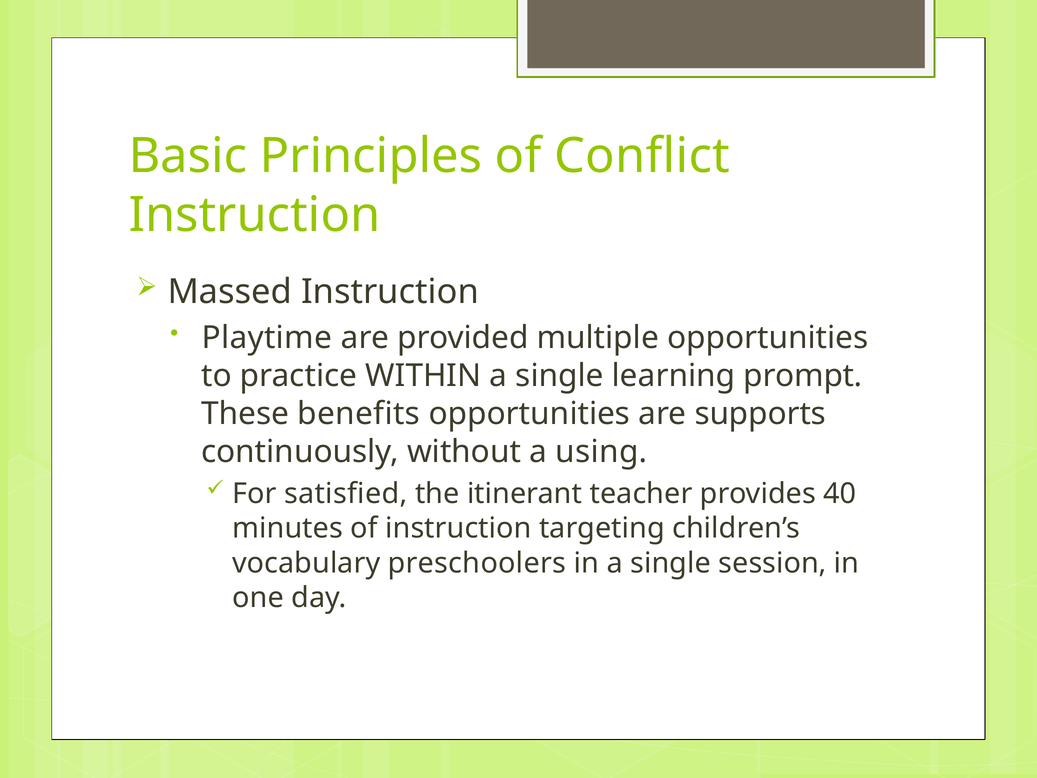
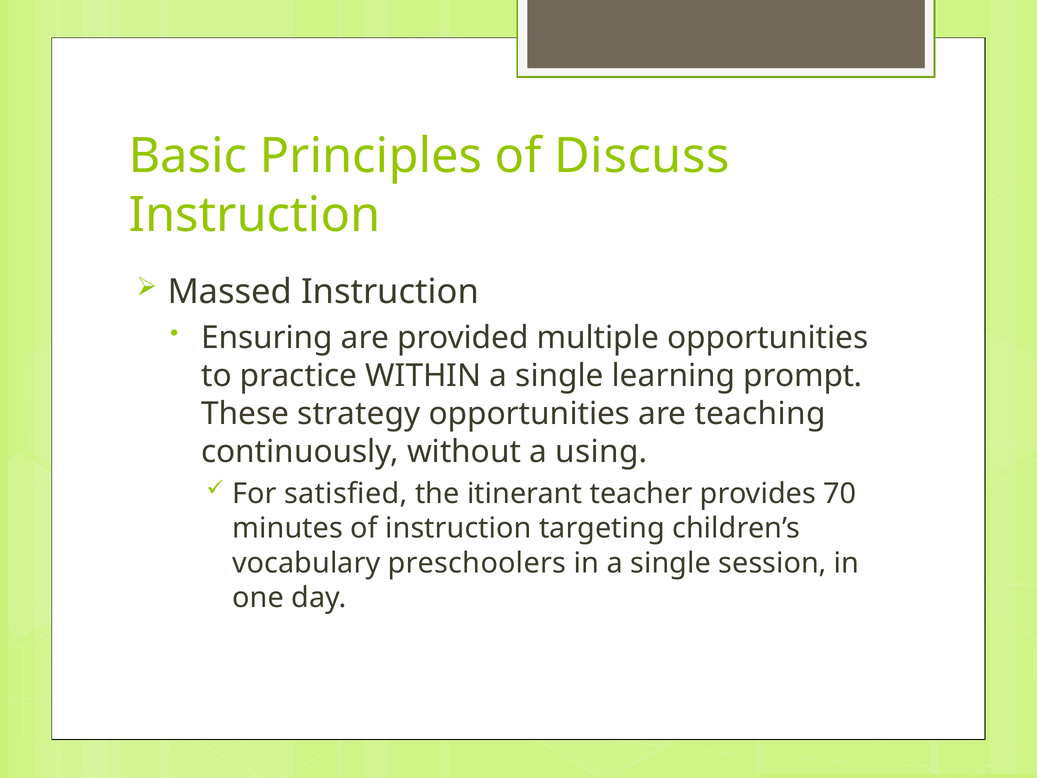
Conflict: Conflict -> Discuss
Playtime: Playtime -> Ensuring
benefits: benefits -> strategy
supports: supports -> teaching
40: 40 -> 70
